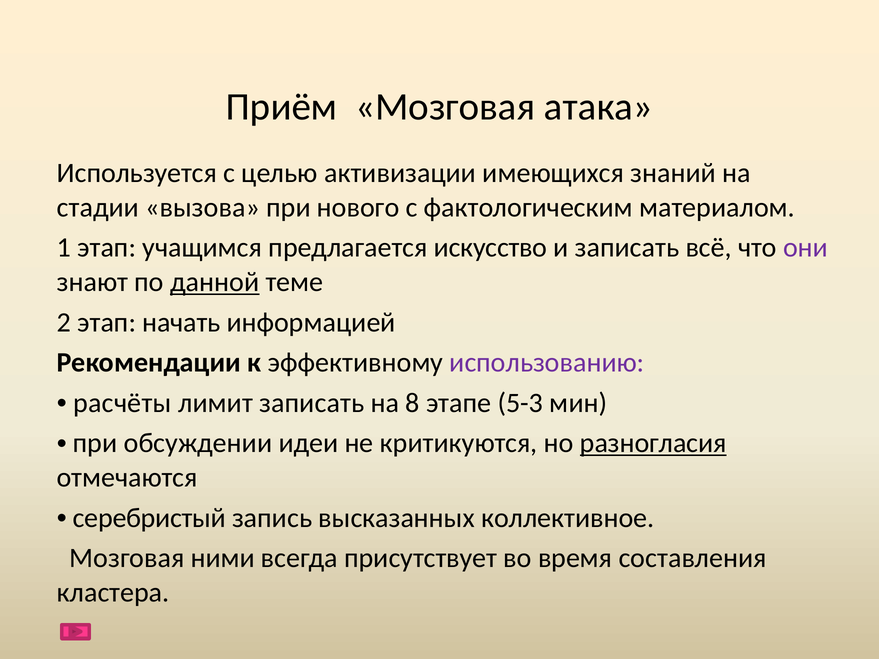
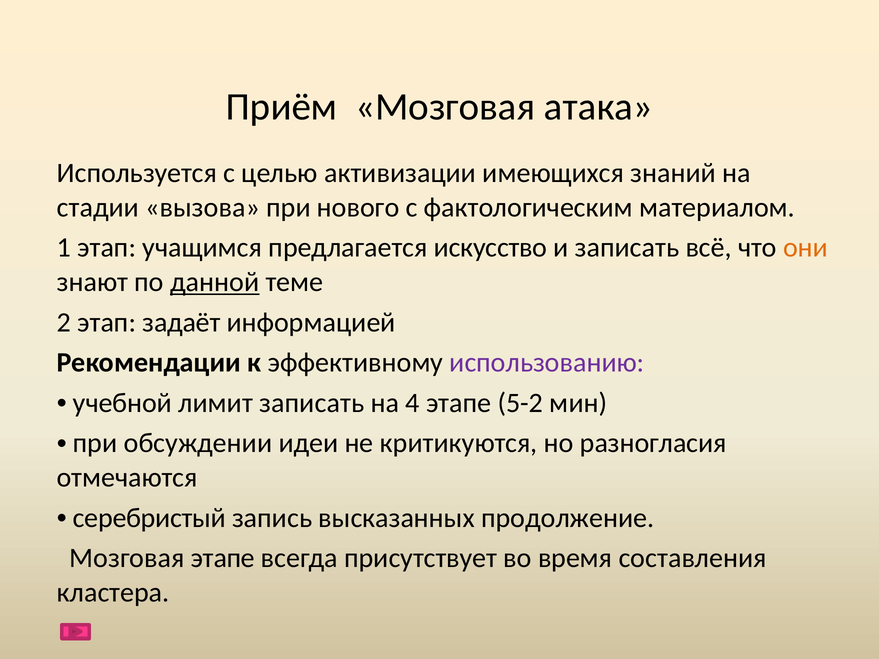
они colour: purple -> orange
начать: начать -> задаёт
расчёты: расчёты -> учебной
8: 8 -> 4
5-3: 5-3 -> 5-2
разногласия underline: present -> none
коллективное: коллективное -> продолжение
Мозговая ними: ними -> этапе
